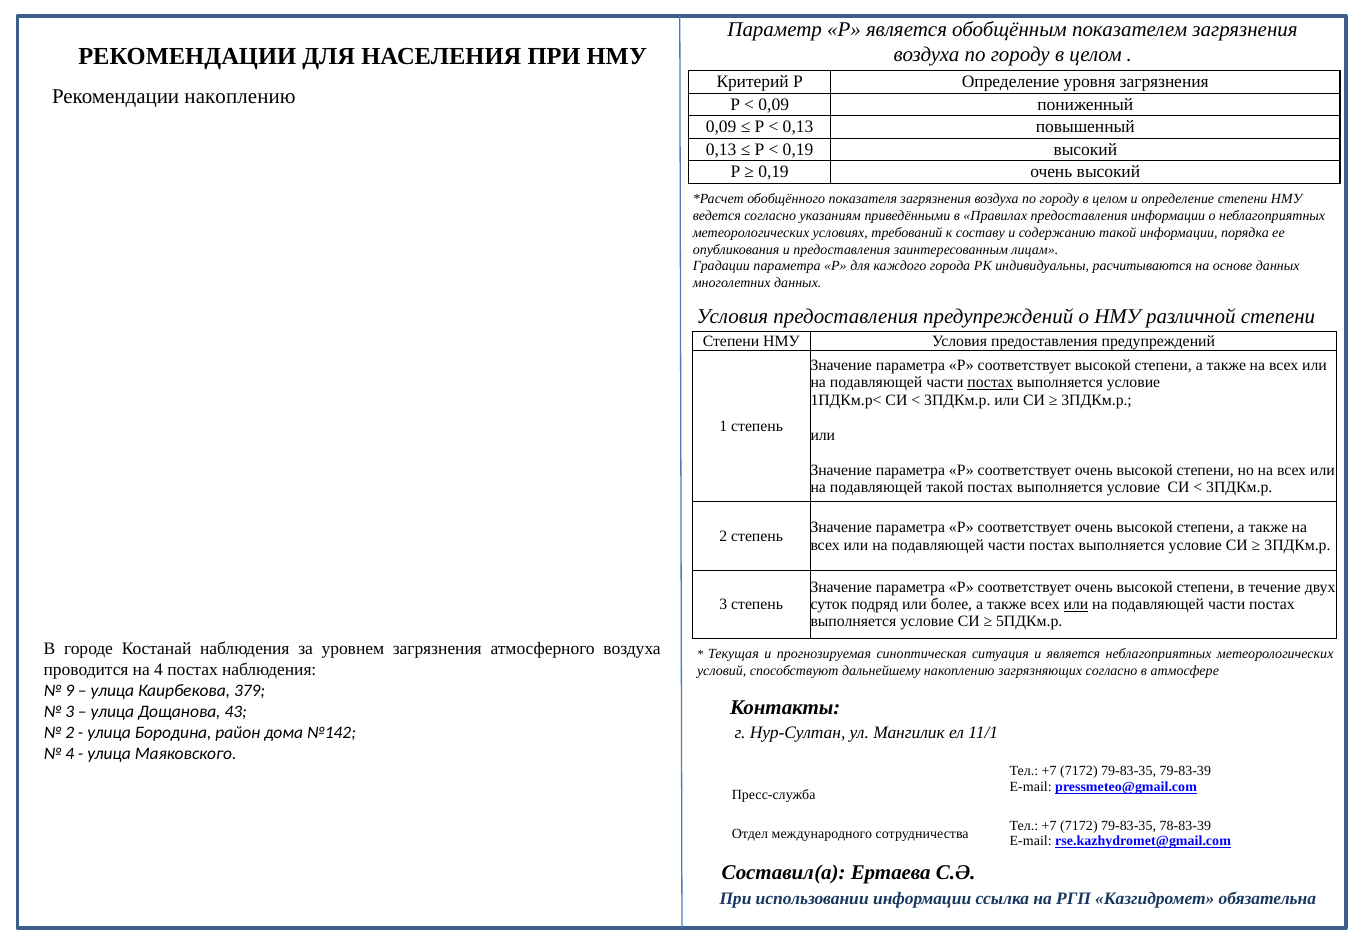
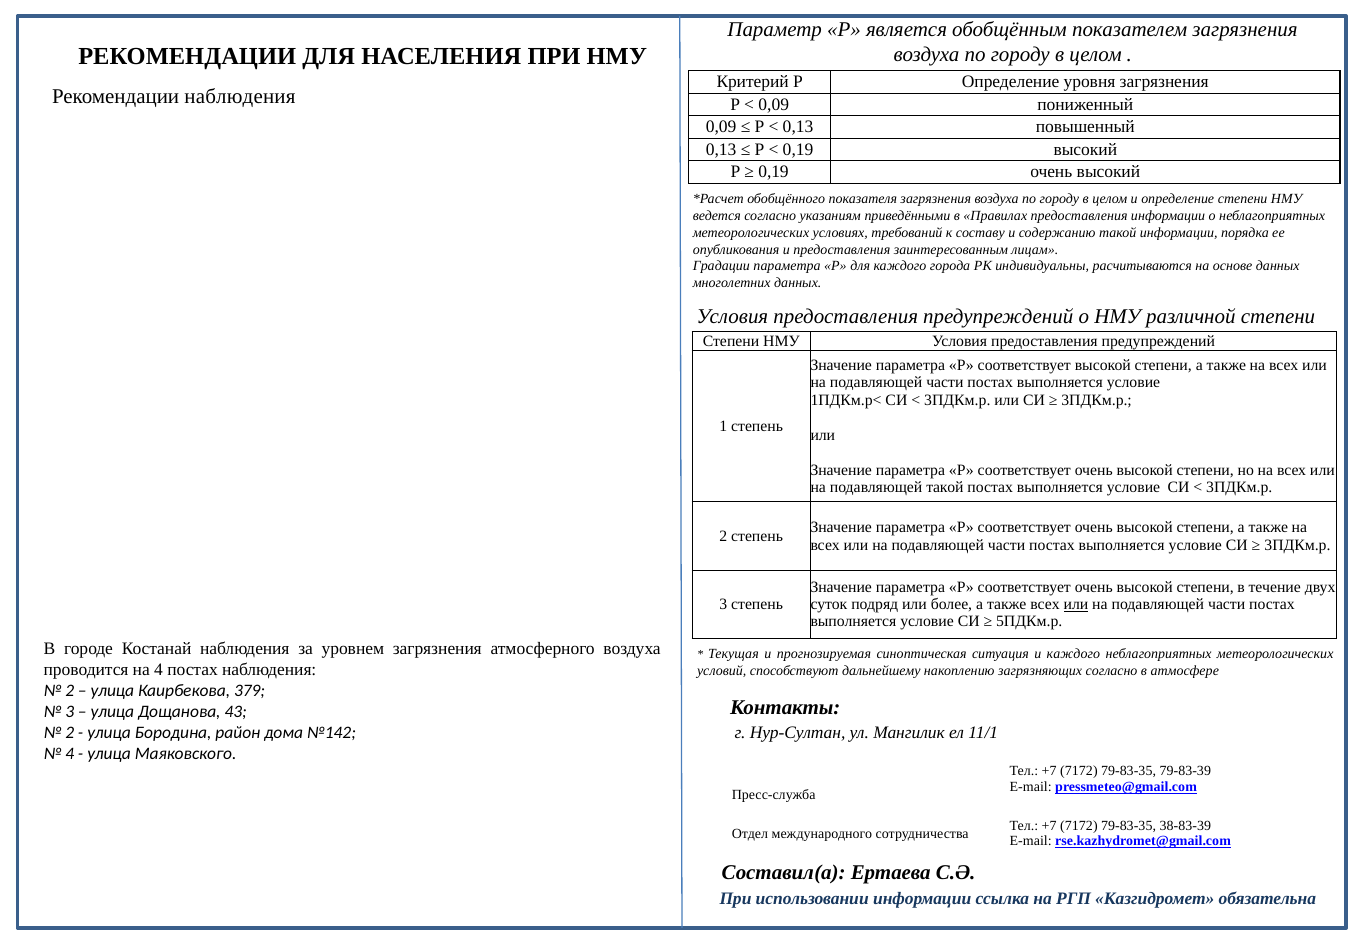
Рекомендации накоплению: накоплению -> наблюдения
постах at (990, 383) underline: present -> none
и является: является -> каждого
9 at (70, 691): 9 -> 2
78-83-39: 78-83-39 -> 38-83-39
